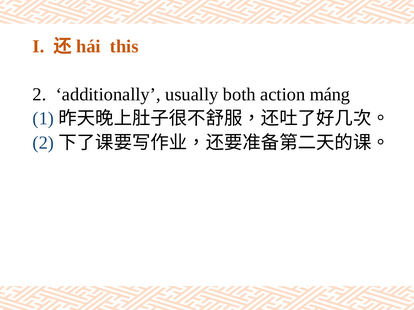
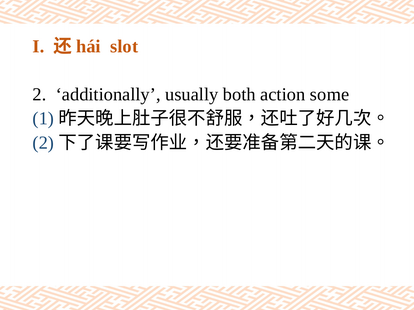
this: this -> slot
máng: máng -> some
